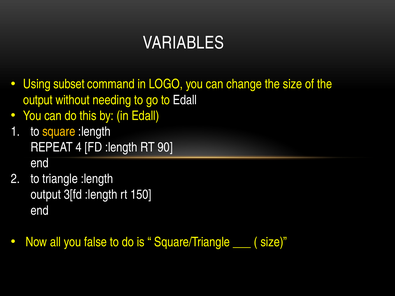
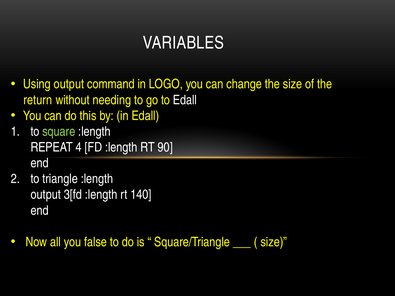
Using subset: subset -> output
output at (38, 100): output -> return
square colour: yellow -> light green
150: 150 -> 140
